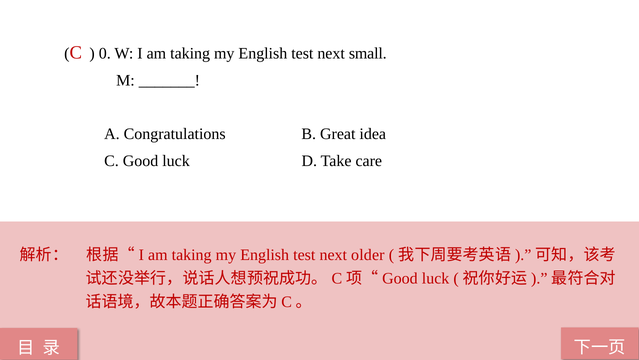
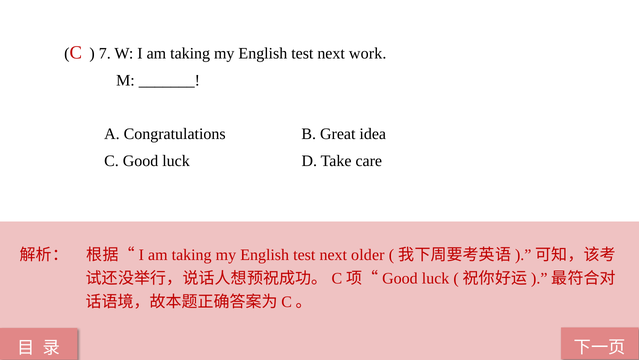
0: 0 -> 7
small: small -> work
